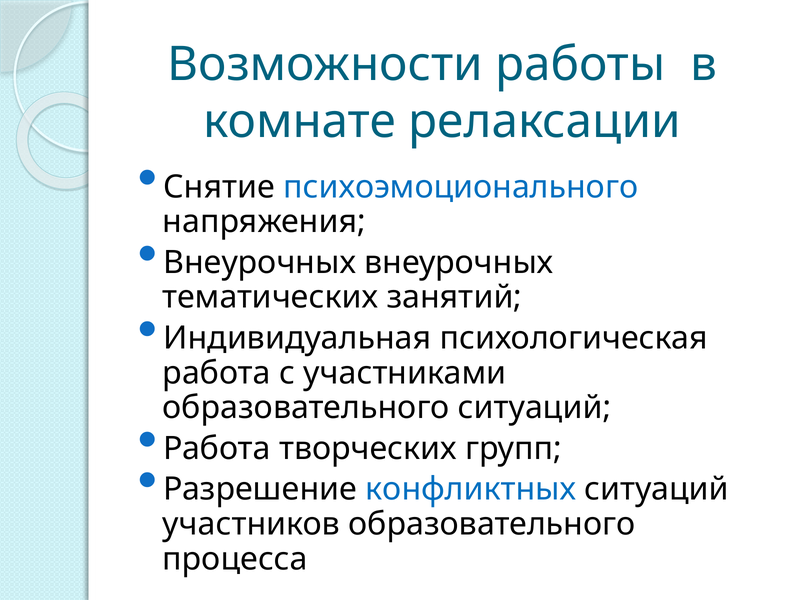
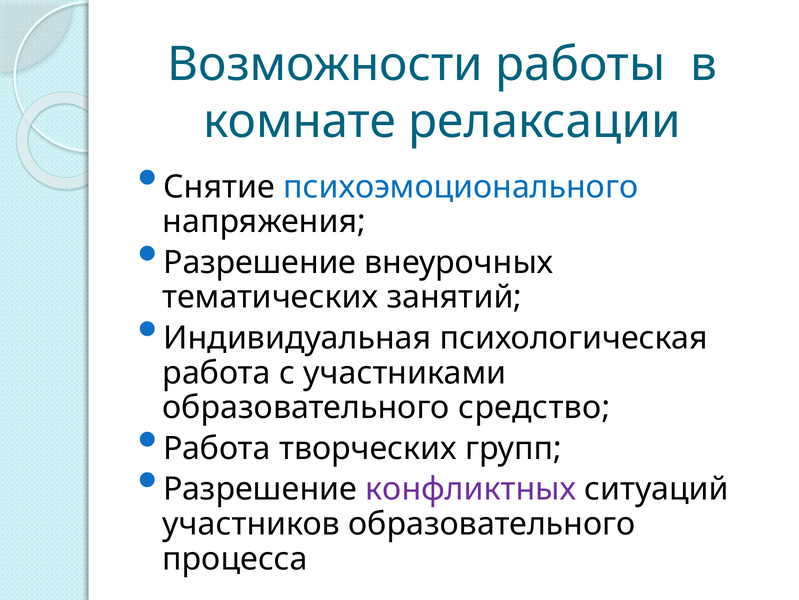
Внеурочных at (260, 262): Внеурочных -> Разрешение
образовательного ситуаций: ситуаций -> средство
конфликтных colour: blue -> purple
